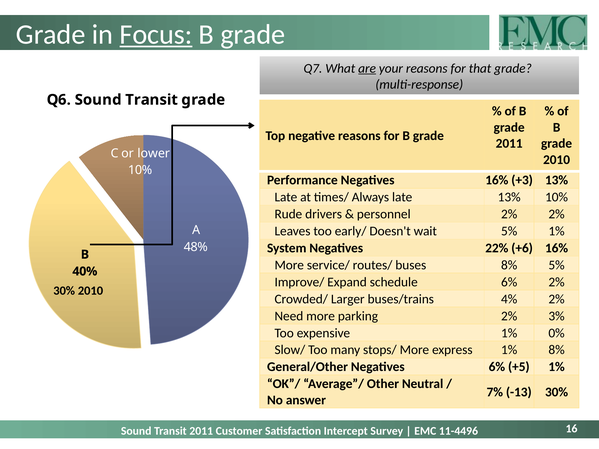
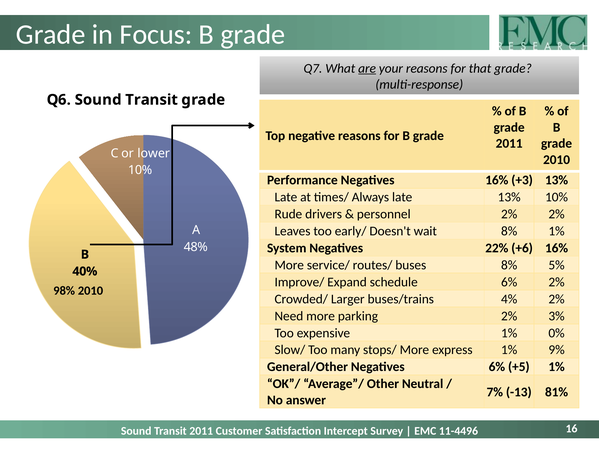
Focus underline: present -> none
wait 5%: 5% -> 8%
30% at (64, 291): 30% -> 98%
1% 8%: 8% -> 9%
-13 30%: 30% -> 81%
